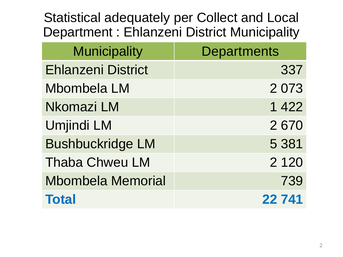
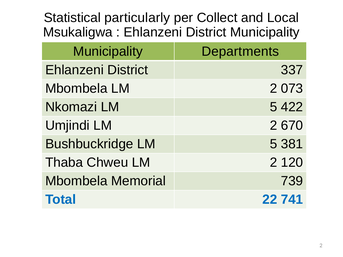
adequately: adequately -> particularly
Department: Department -> Msukaligwa
Nkomazi LM 1: 1 -> 5
